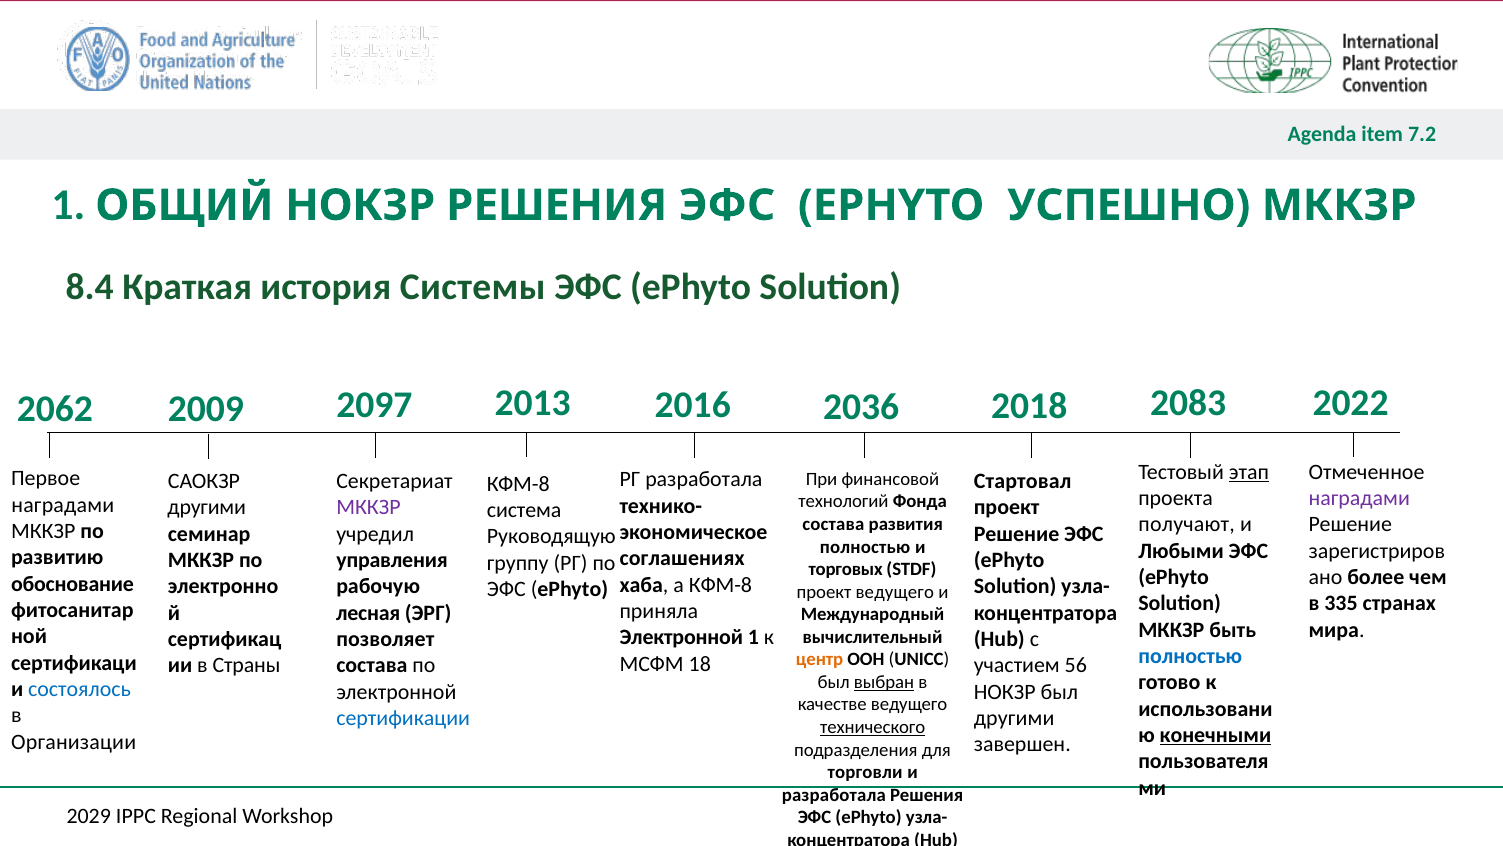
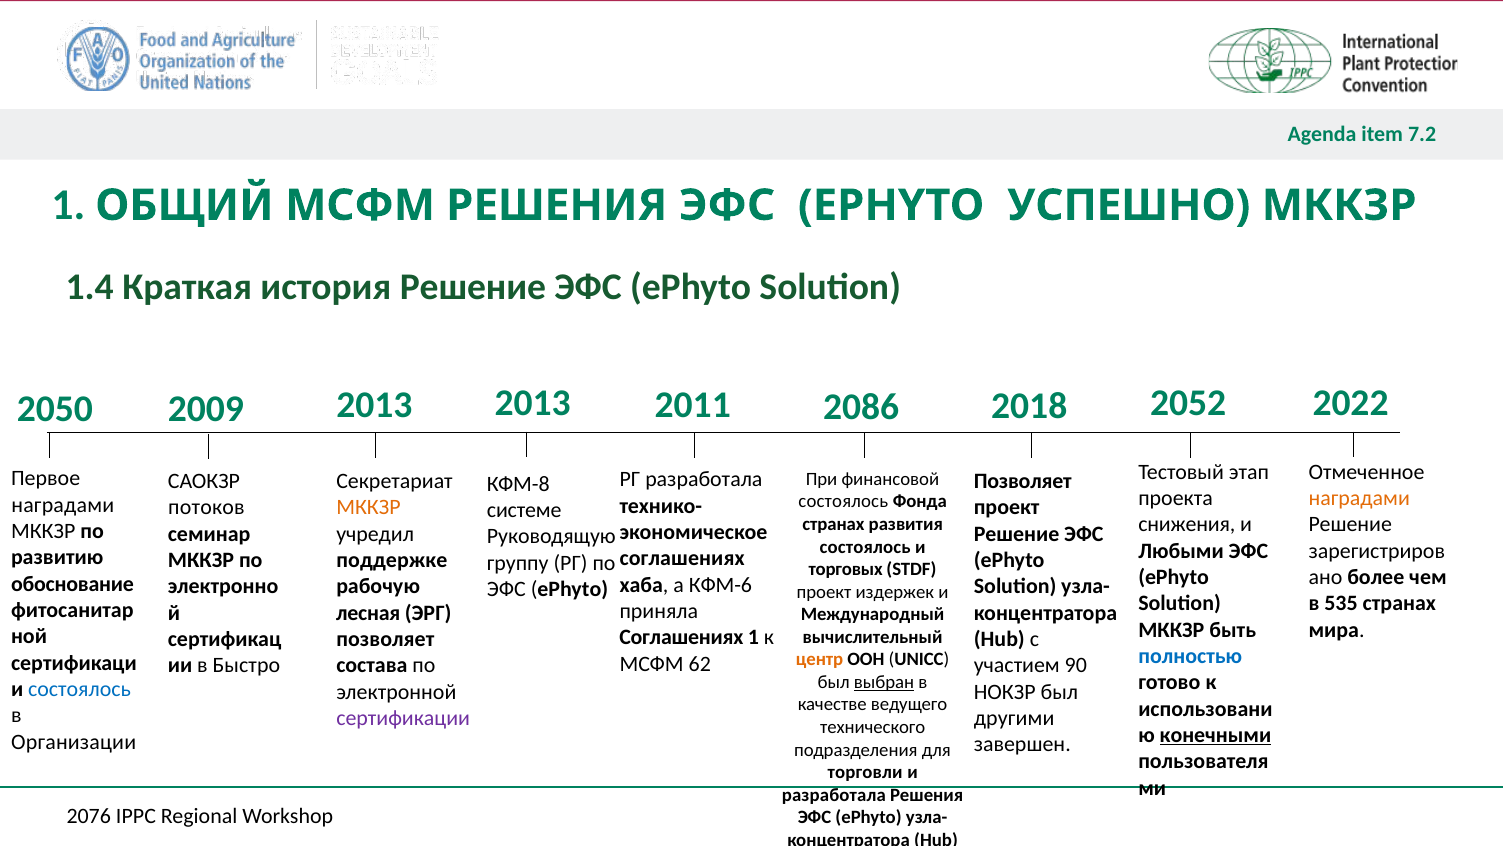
ОБЩИЙ НОКЗР: НОКЗР -> МСФМ
8.4: 8.4 -> 1.4
история Системы: Системы -> Решение
2097 at (374, 405): 2097 -> 2013
2016: 2016 -> 2011
2083: 2083 -> 2052
2036: 2036 -> 2086
2062: 2062 -> 2050
этап underline: present -> none
Стартовал at (1023, 481): Стартовал -> Позволяет
наградами at (1359, 498) colour: purple -> orange
технологий at (843, 501): технологий -> состоялось
другими at (207, 507): другими -> потоков
МККЗР at (368, 507) colour: purple -> orange
система: система -> системе
получают: получают -> снижения
состава at (833, 524): состава -> странах
полностью at (865, 547): полностью -> состоялось
управления: управления -> поддержке
а КФМ-8: КФМ-8 -> КФМ-6
проект ведущего: ведущего -> издержек
335: 335 -> 535
Электронной at (681, 637): Электронной -> Соглашениях
18: 18 -> 62
Страны: Страны -> Быстро
56: 56 -> 90
сертификации colour: blue -> purple
технического underline: present -> none
2029: 2029 -> 2076
